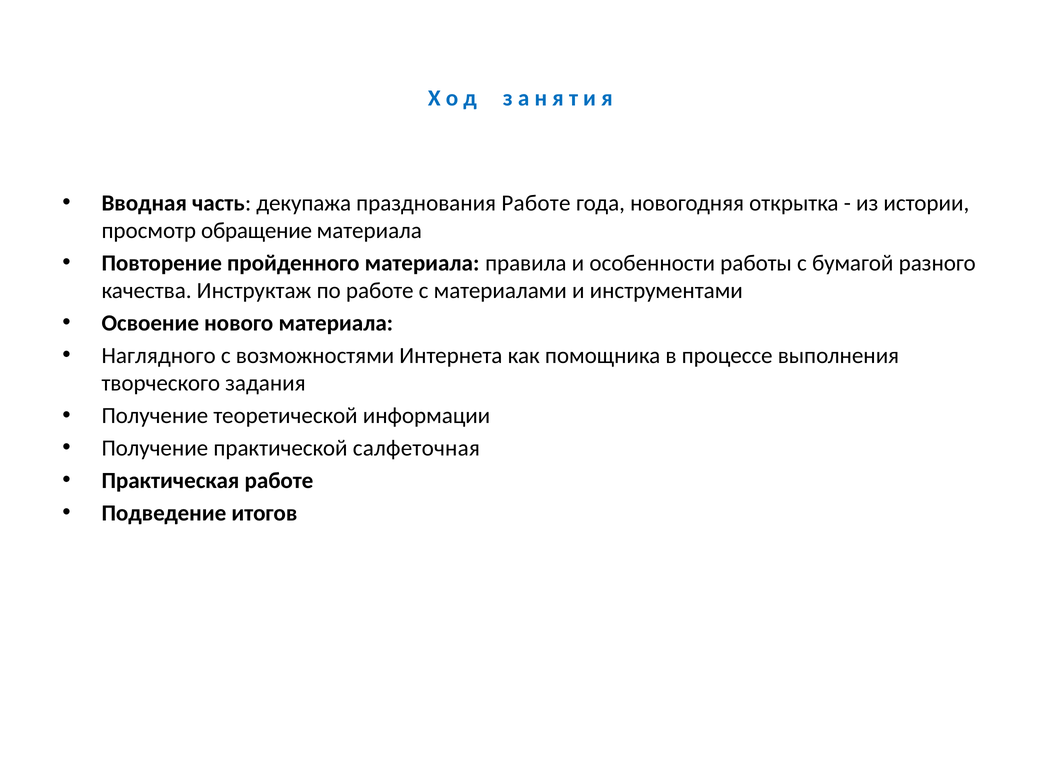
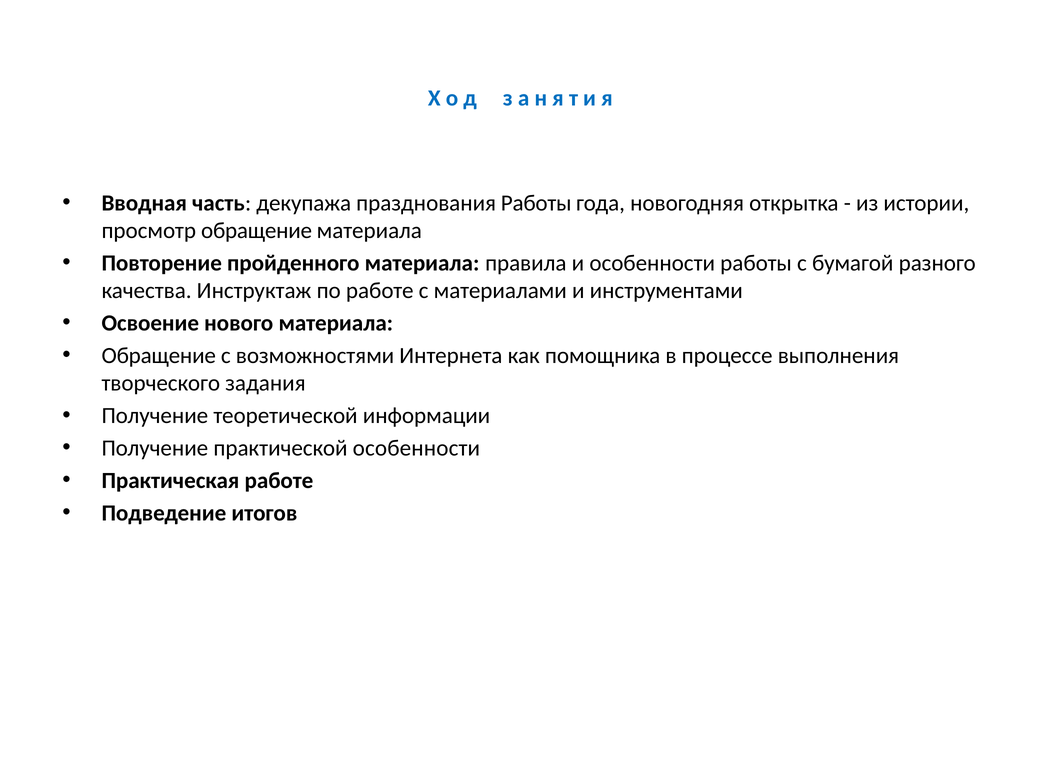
празднования Работе: Работе -> Работы
Наглядного at (159, 355): Наглядного -> Обращение
практической салфеточная: салфеточная -> особенности
